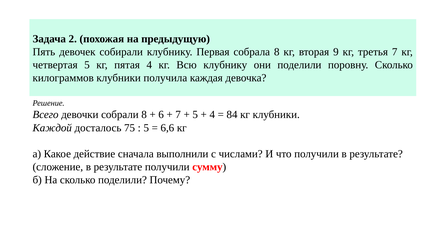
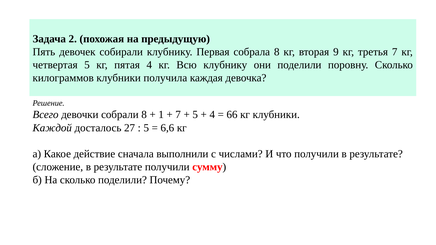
6: 6 -> 1
84: 84 -> 66
75: 75 -> 27
